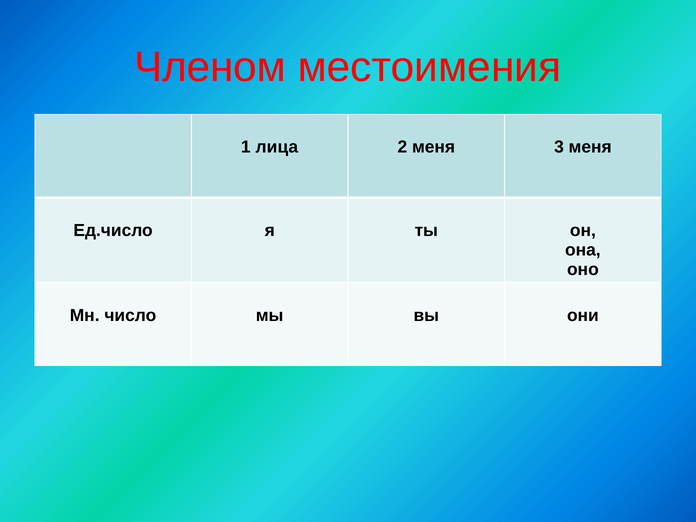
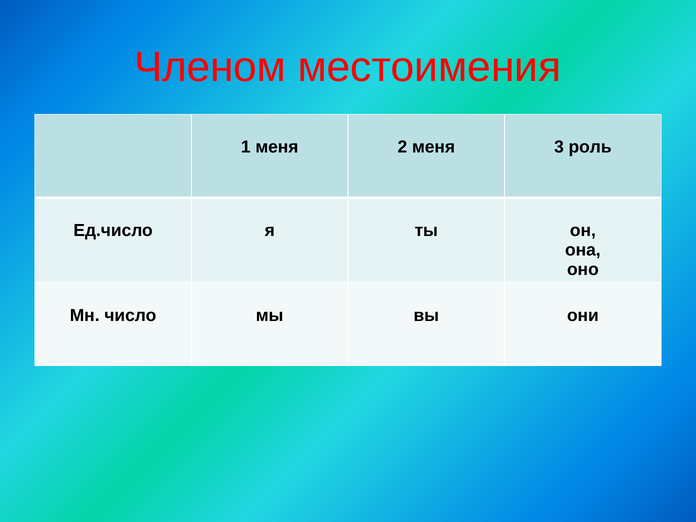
1 лица: лица -> меня
3 меня: меня -> роль
